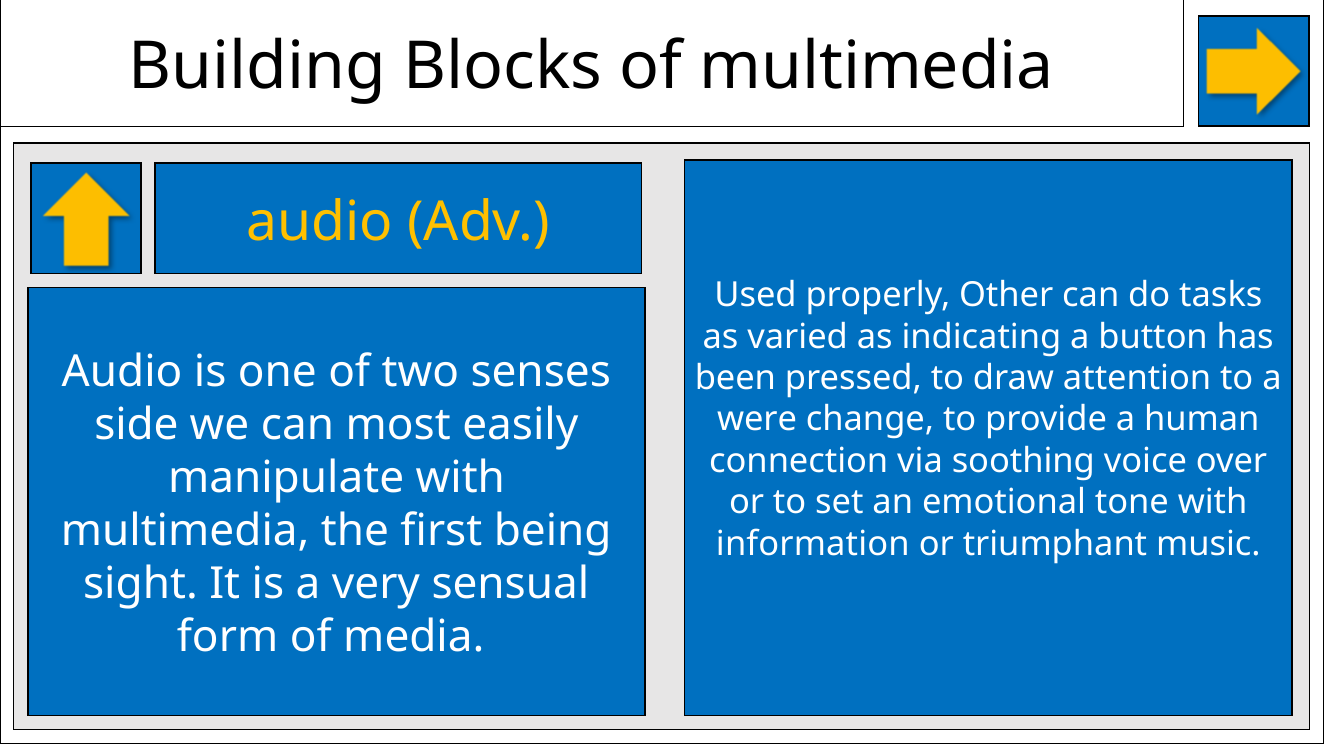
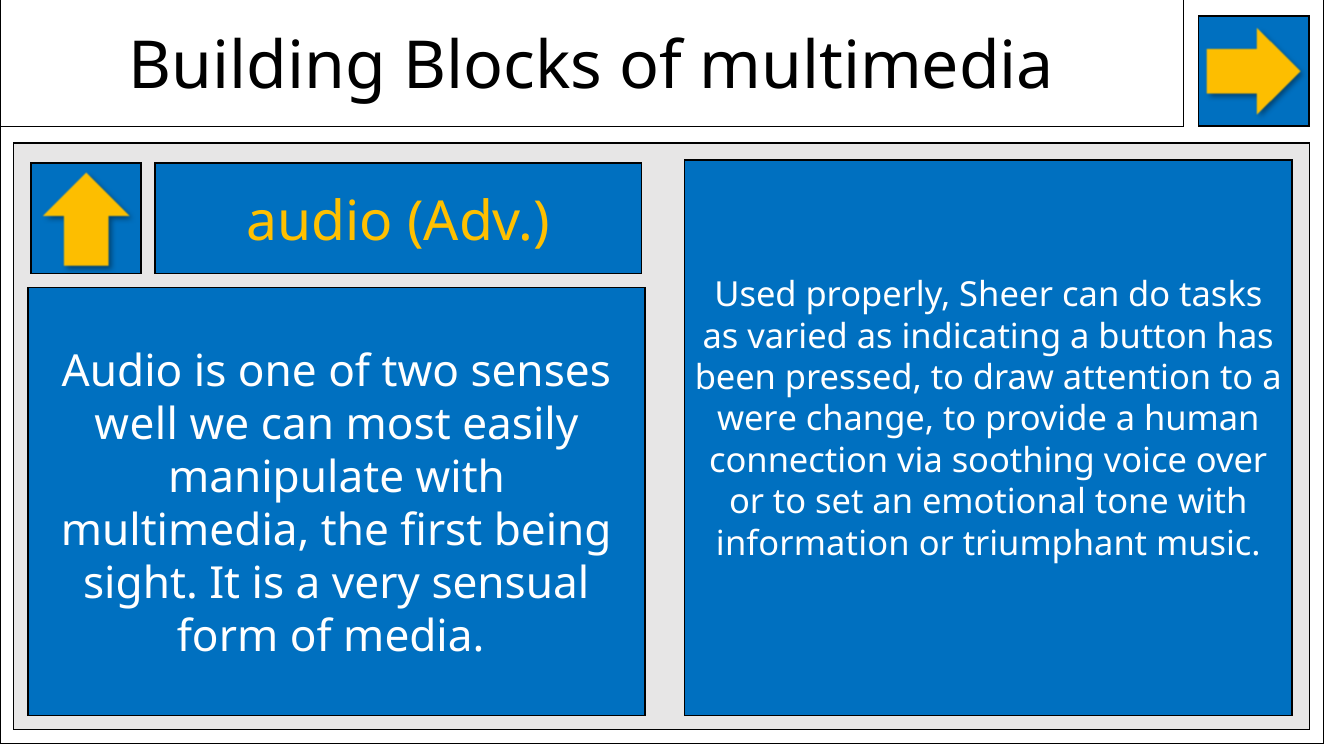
Other: Other -> Sheer
side: side -> well
